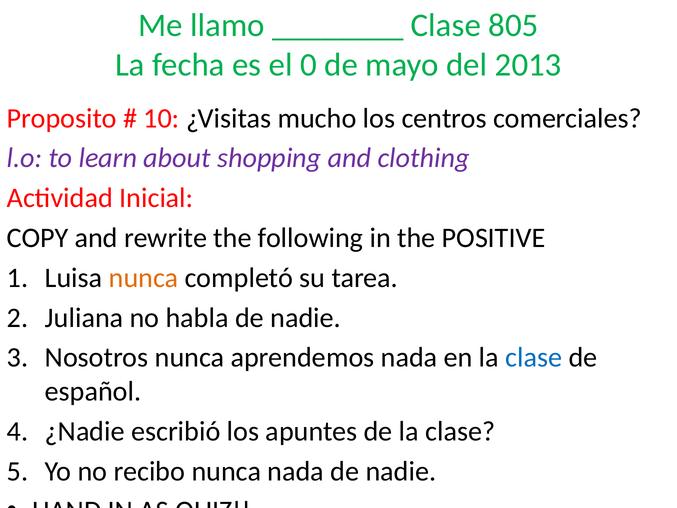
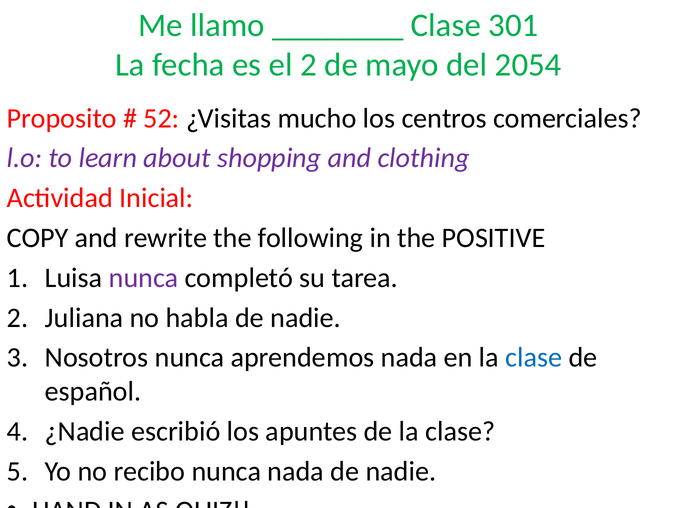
805: 805 -> 301
el 0: 0 -> 2
2013: 2013 -> 2054
10: 10 -> 52
nunca at (144, 278) colour: orange -> purple
